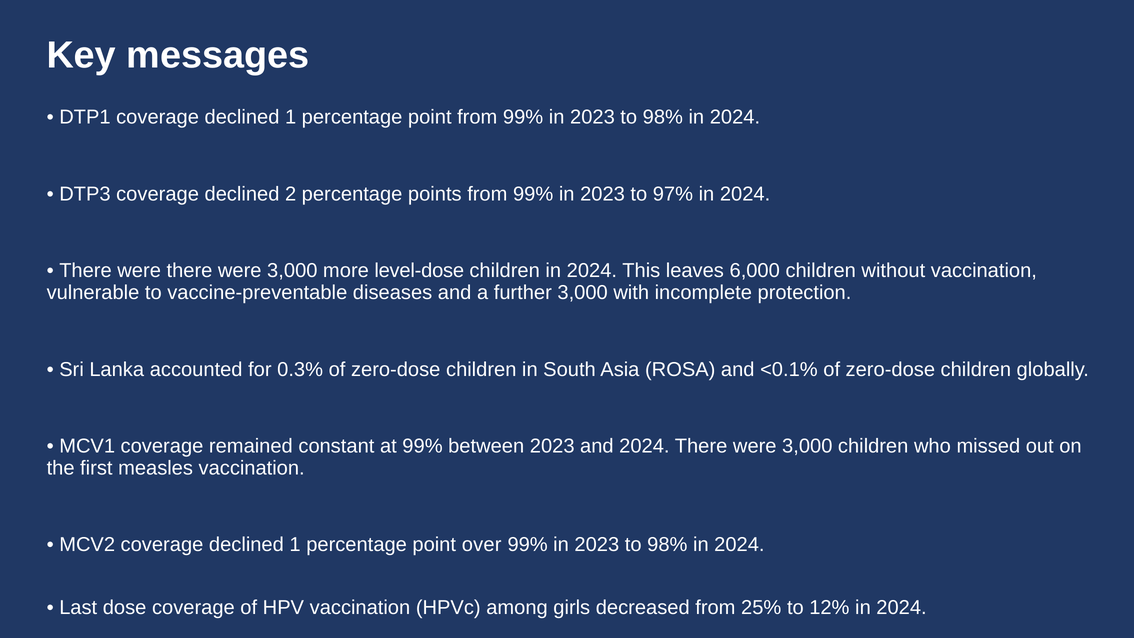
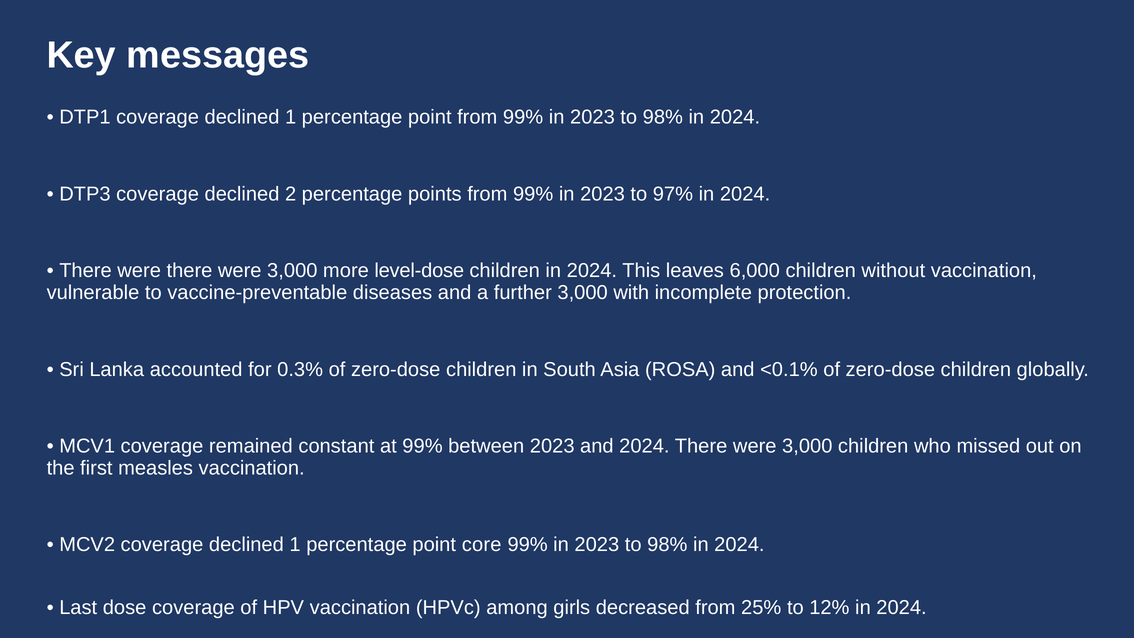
over: over -> core
